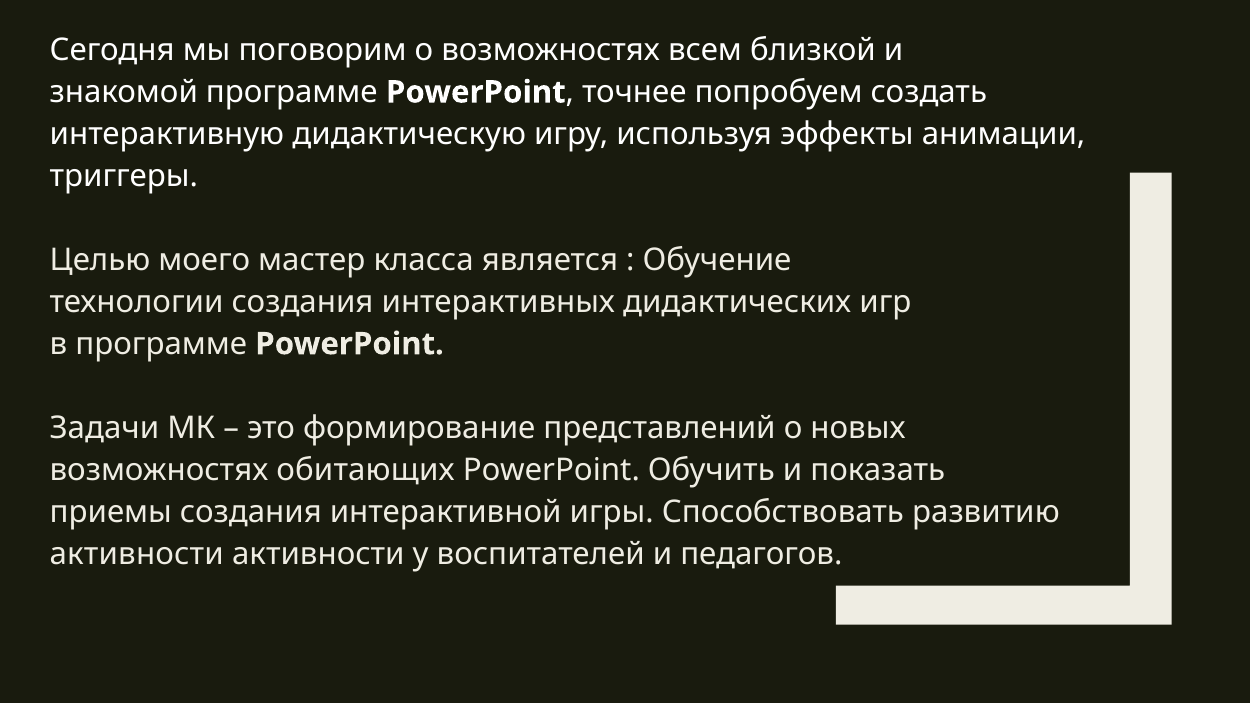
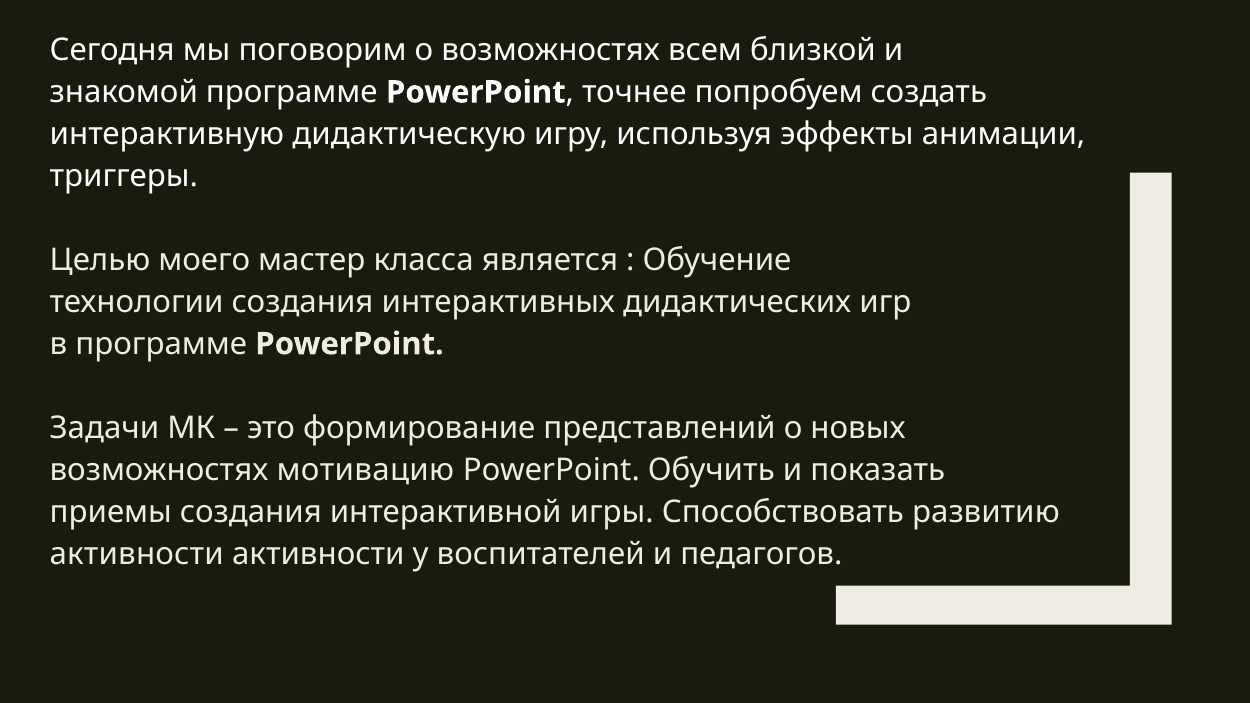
обитающих: обитающих -> мотивацию
